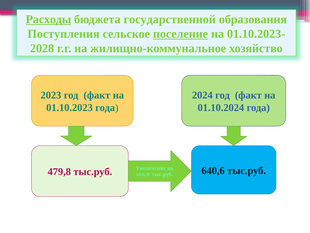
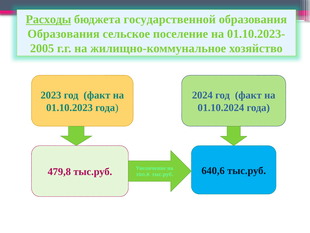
Поступления at (64, 34): Поступления -> Образования
поселение underline: present -> none
2028: 2028 -> 2005
